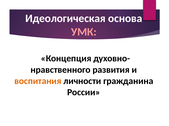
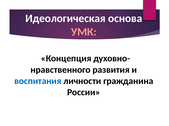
воспитания colour: orange -> blue
